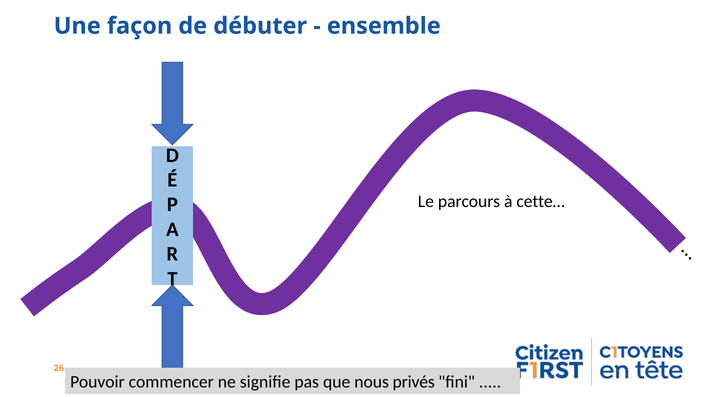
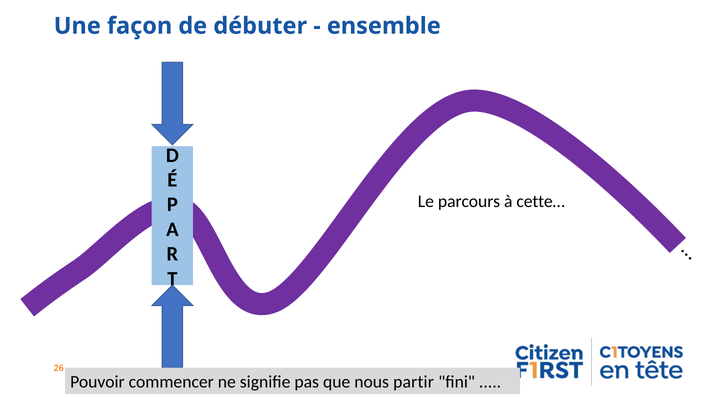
privés: privés -> partir
